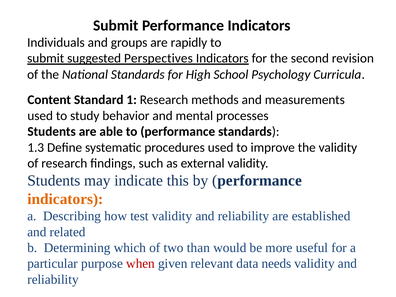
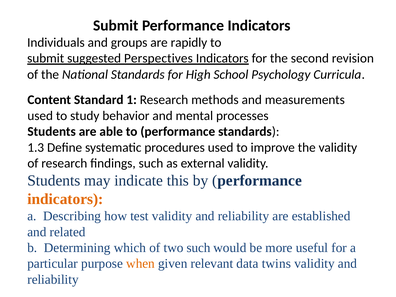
two than: than -> such
when colour: red -> orange
needs: needs -> twins
